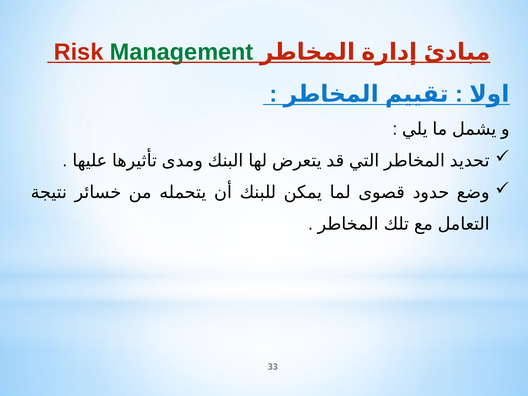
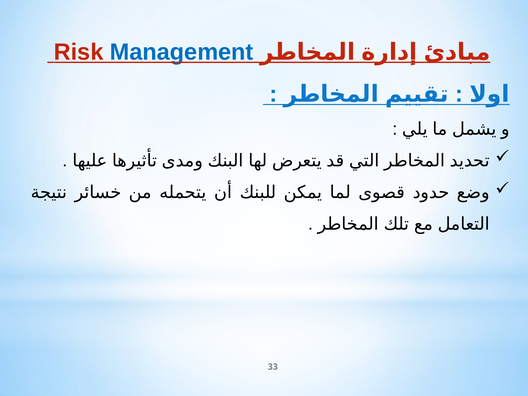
Management colour: green -> blue
